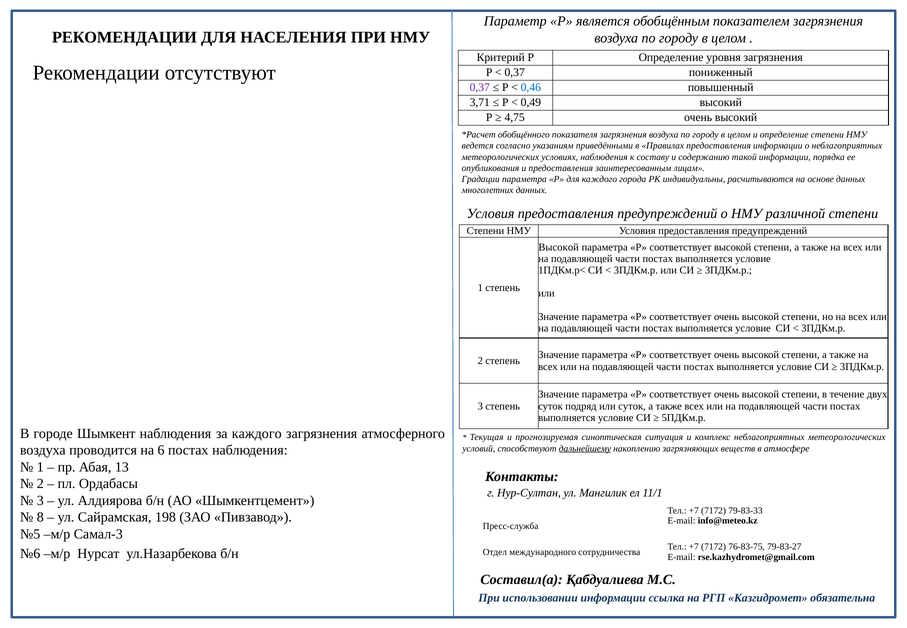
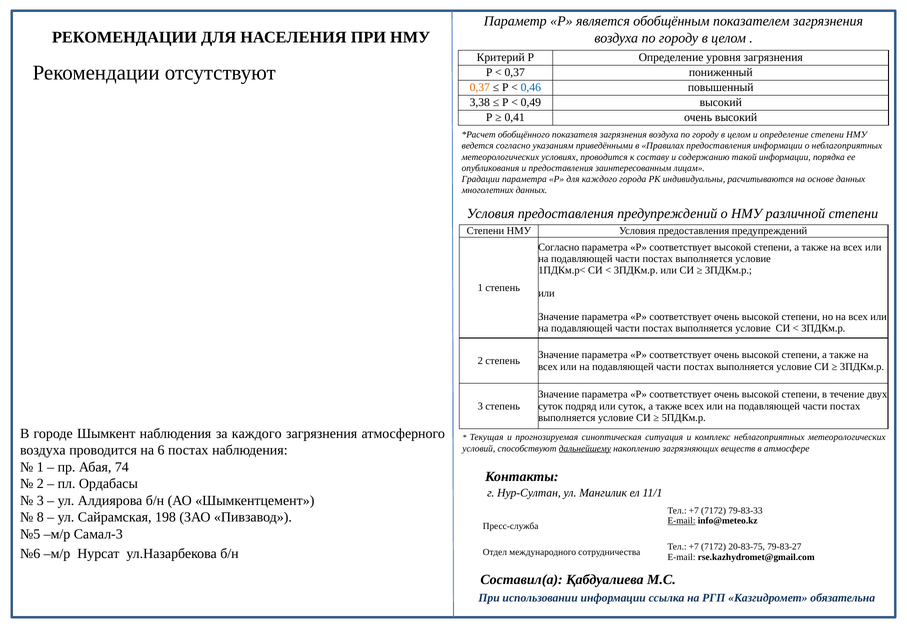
0,37 at (480, 87) colour: purple -> orange
3,71: 3,71 -> 3,38
4,75: 4,75 -> 0,41
условиях наблюдения: наблюдения -> проводится
Высокой at (559, 247): Высокой -> Согласно
13: 13 -> 74
E-mail at (682, 521) underline: none -> present
76-83-75: 76-83-75 -> 20-83-75
